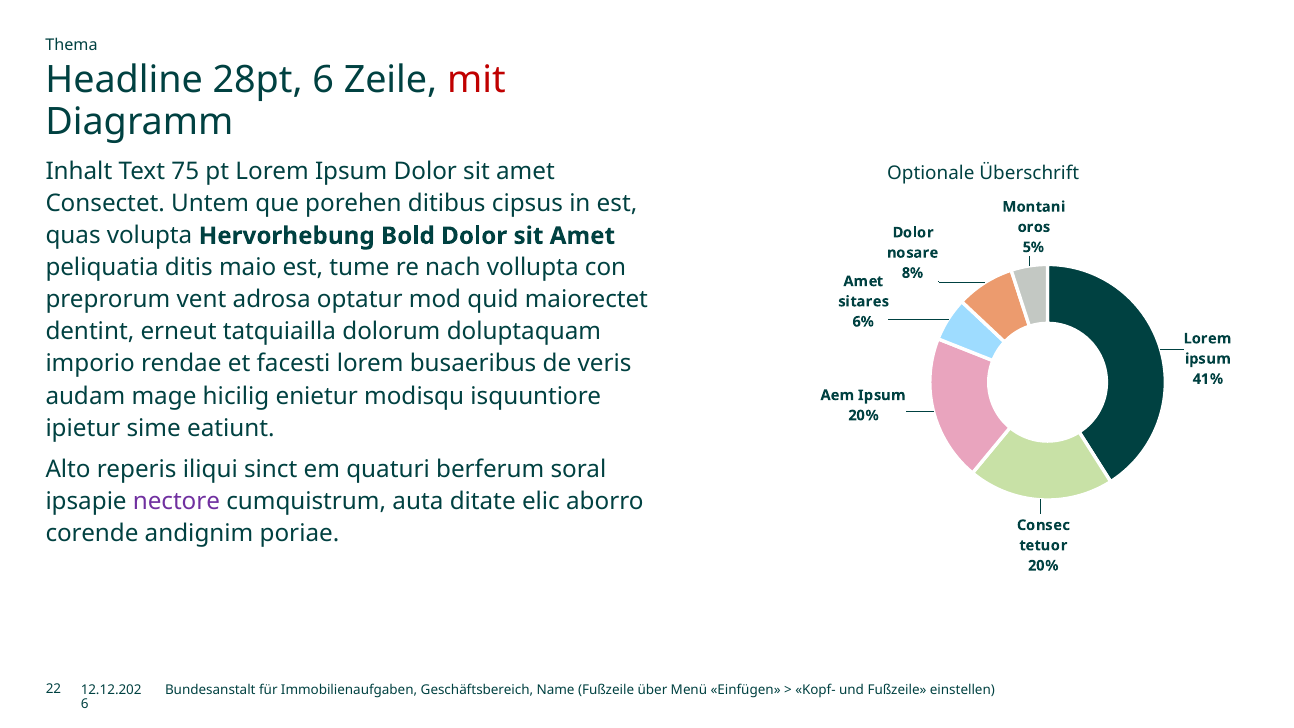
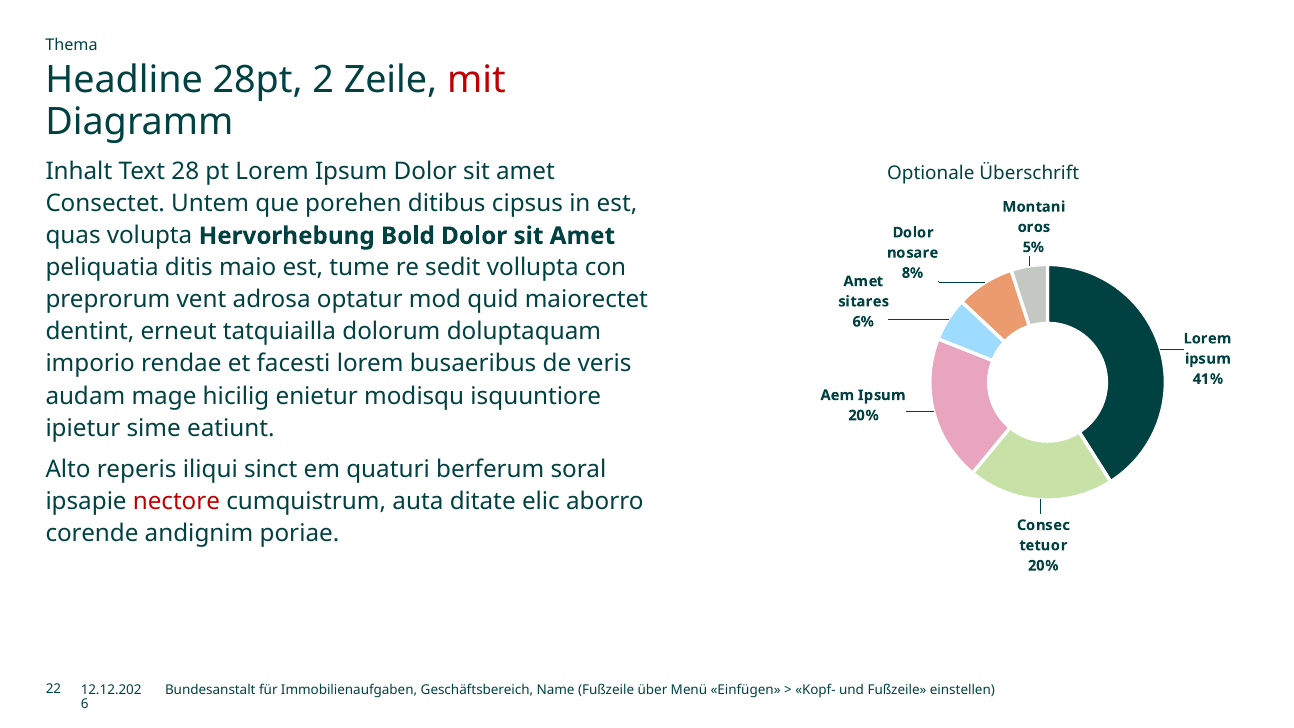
28pt 6: 6 -> 2
75: 75 -> 28
nach: nach -> sedit
nectore colour: purple -> red
